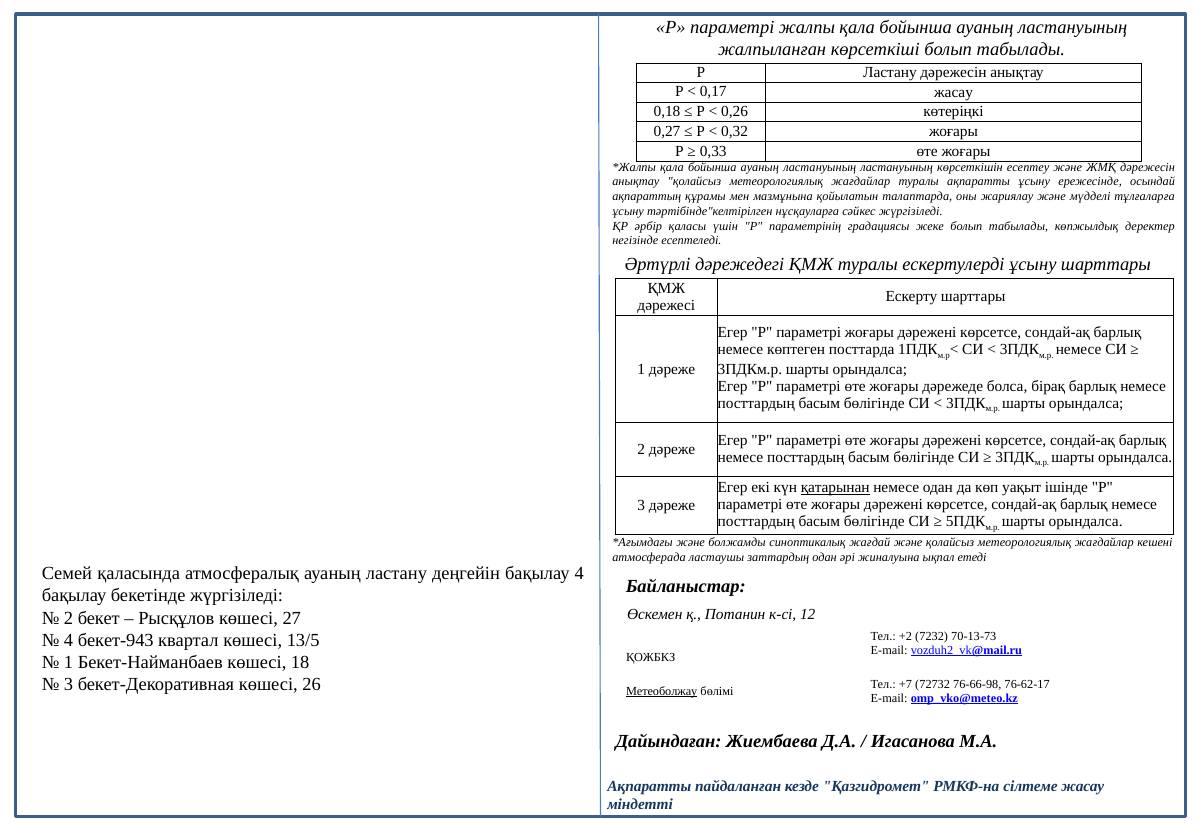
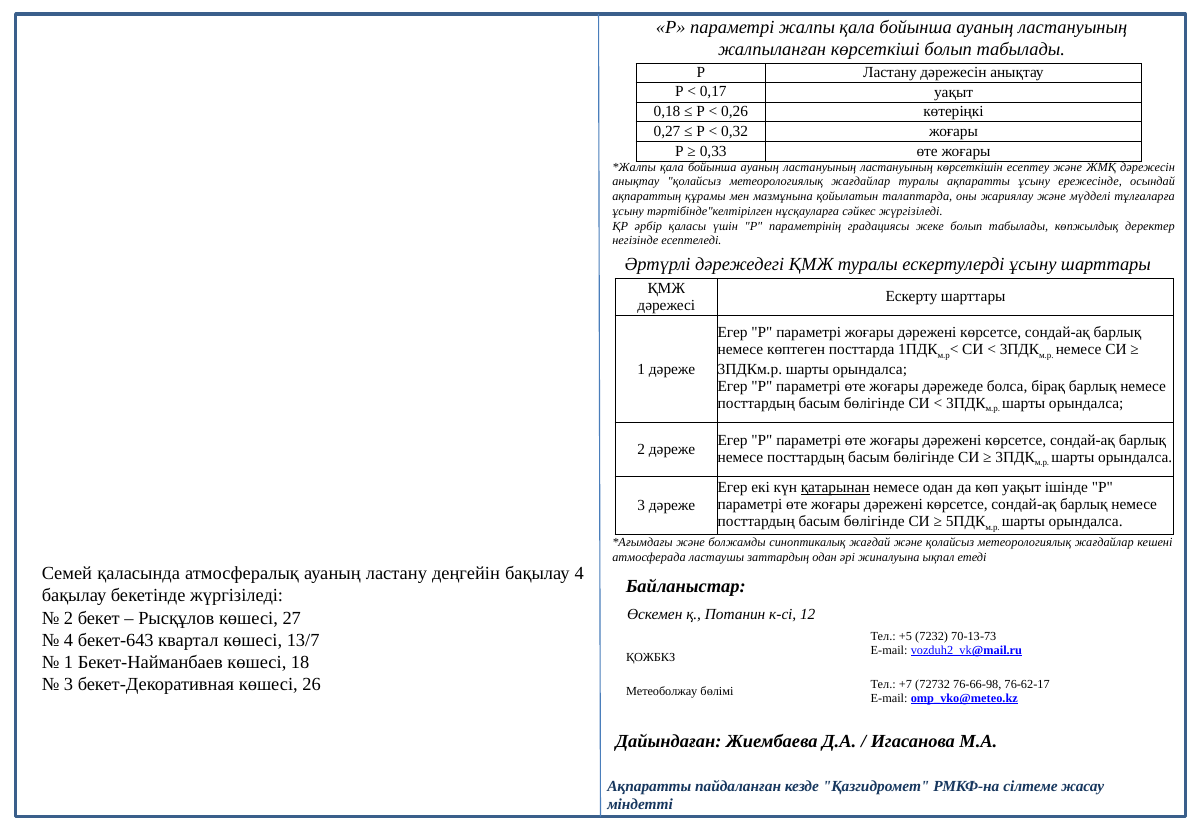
0,17 жасау: жасау -> уақыт
+2: +2 -> +5
бекет-943: бекет-943 -> бекет-643
13/5: 13/5 -> 13/7
Метеоболжау underline: present -> none
